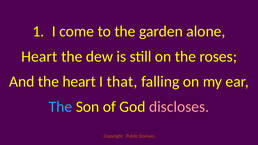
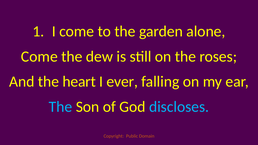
Heart at (39, 57): Heart -> Come
that: that -> ever
discloses colour: pink -> light blue
